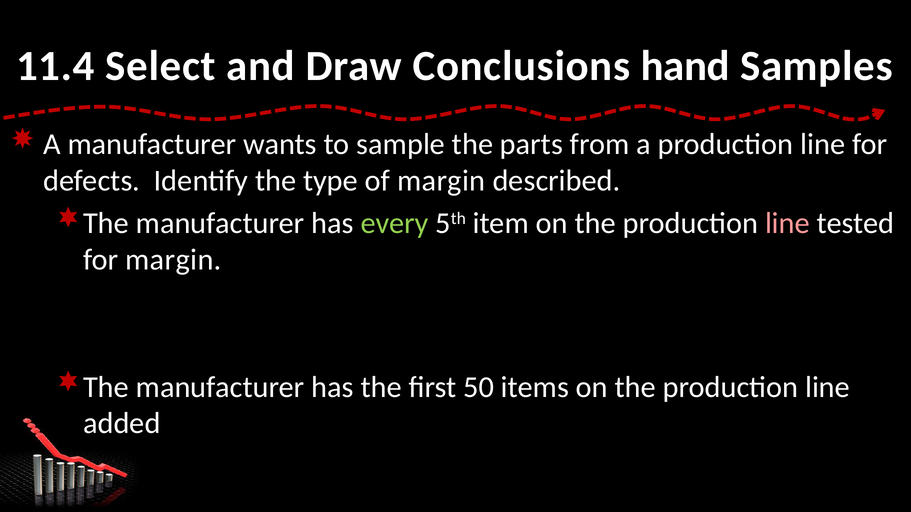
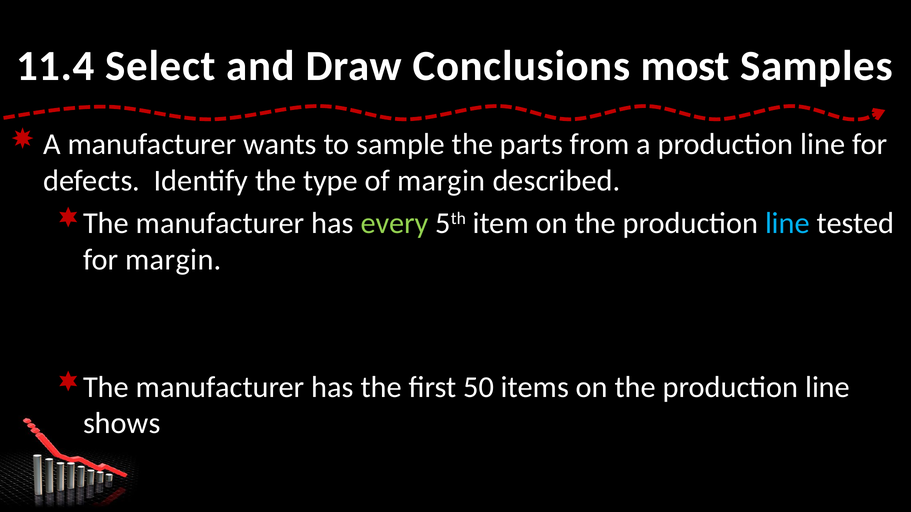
hand: hand -> most
line at (787, 223) colour: pink -> light blue
added: added -> shows
